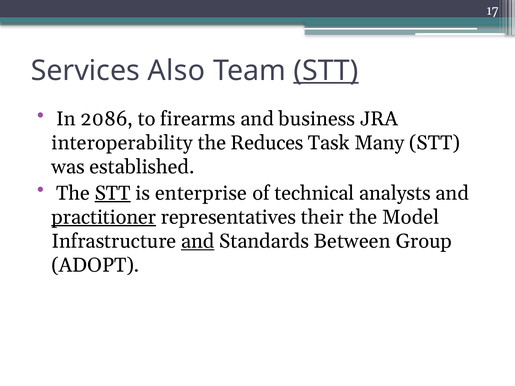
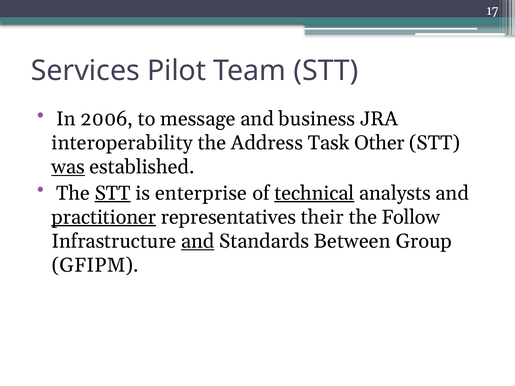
Also: Also -> Pilot
STT at (326, 71) underline: present -> none
2086: 2086 -> 2006
firearms: firearms -> message
Reduces: Reduces -> Address
Many: Many -> Other
was underline: none -> present
technical underline: none -> present
Model: Model -> Follow
ADOPT: ADOPT -> GFIPM
